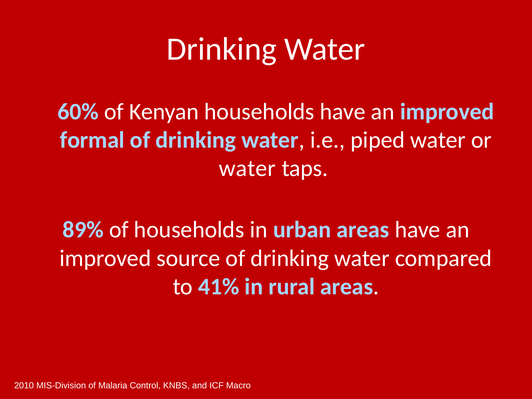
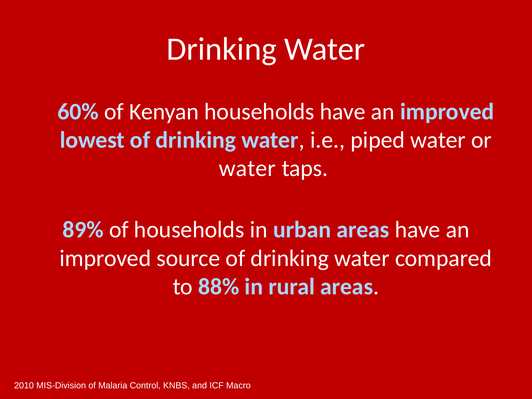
formal: formal -> lowest
41%: 41% -> 88%
